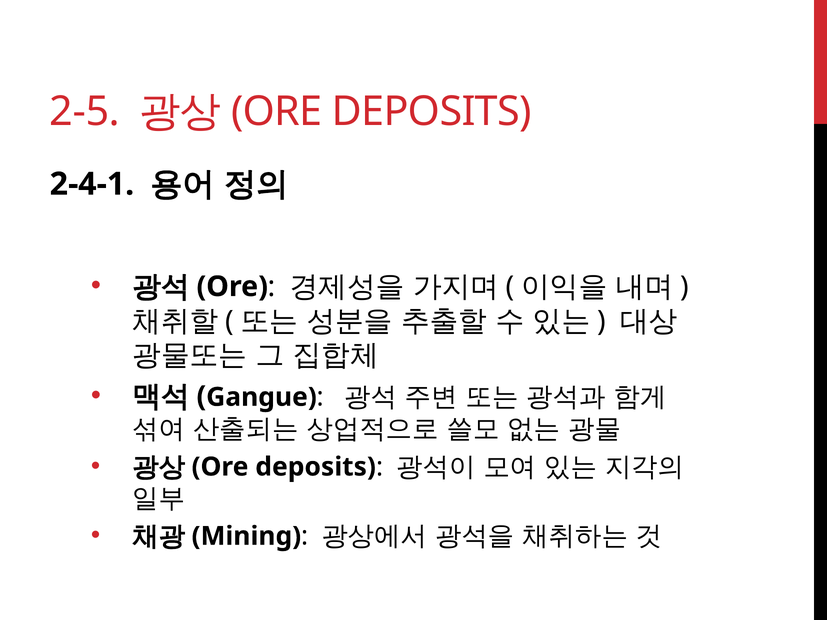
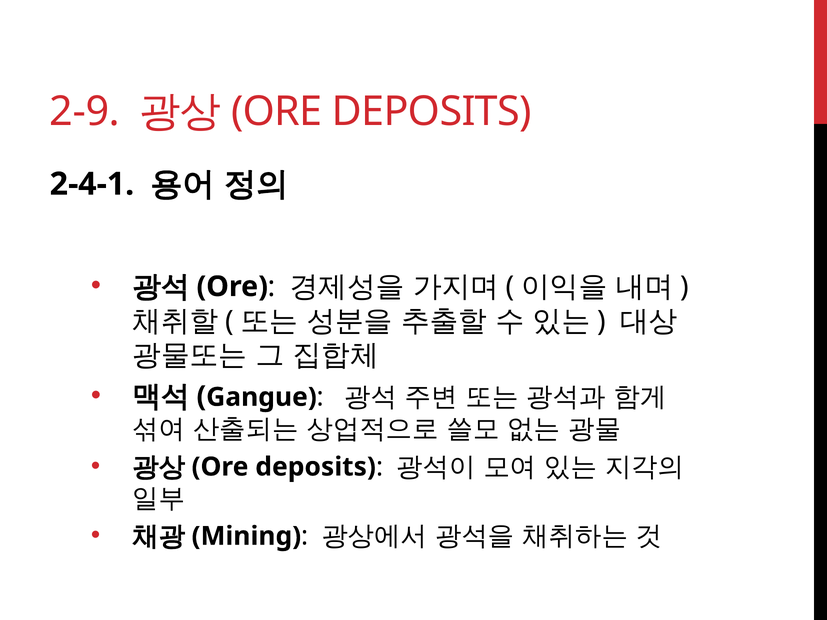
2-5: 2-5 -> 2-9
